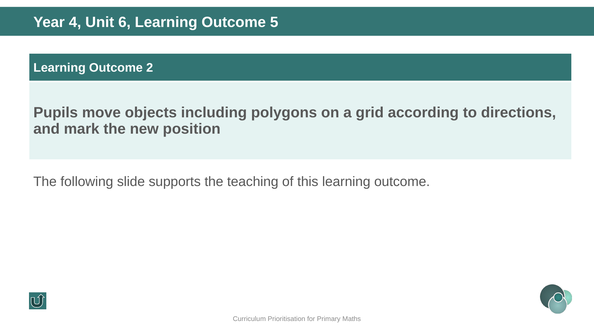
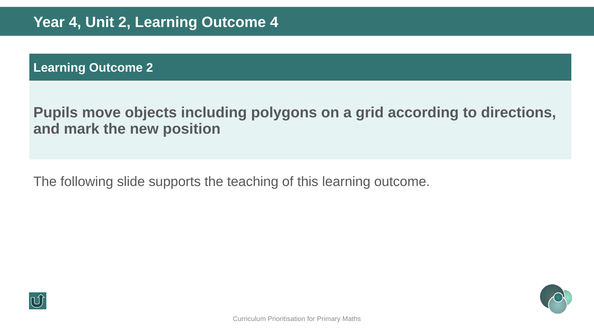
Unit 6: 6 -> 2
Outcome 5: 5 -> 4
